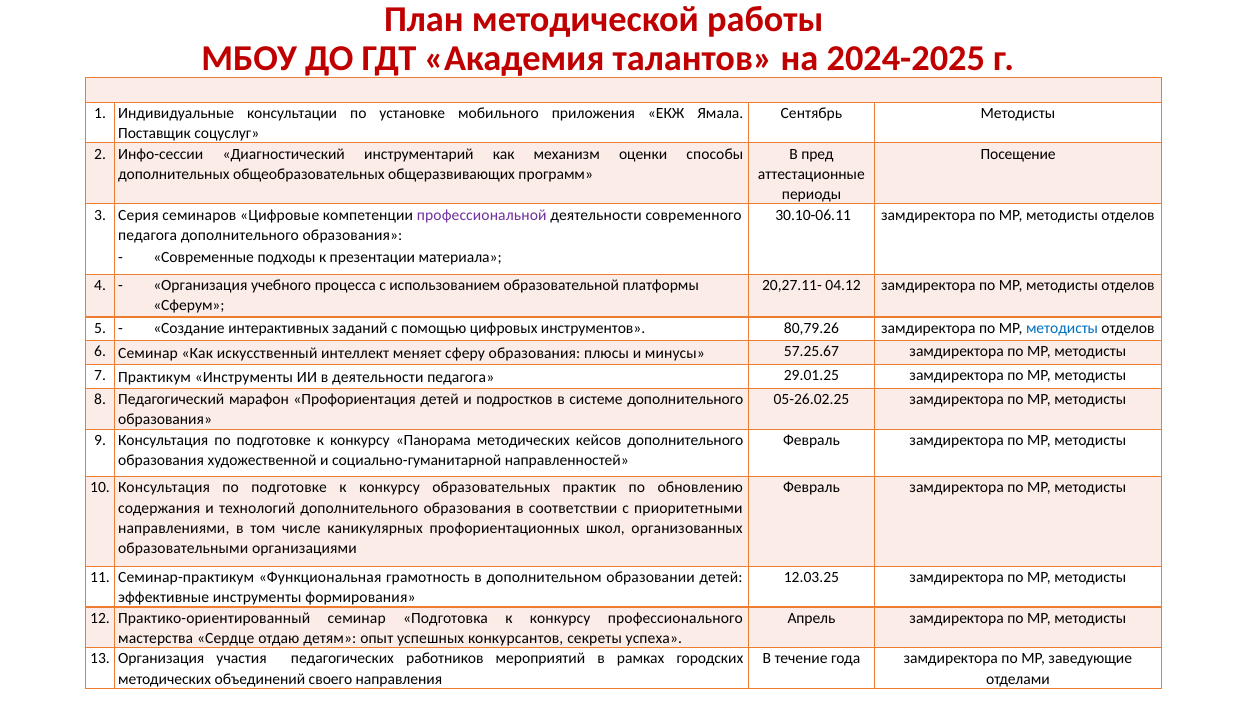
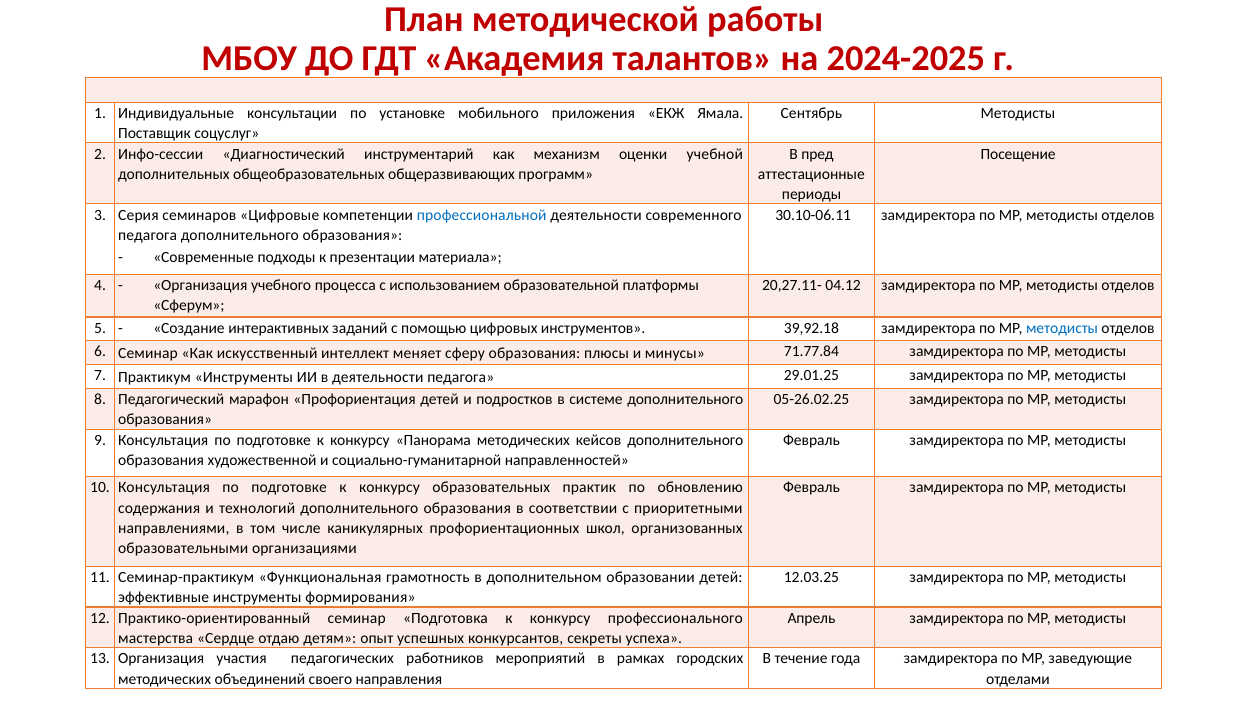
способы: способы -> учебной
профессиональной colour: purple -> blue
80,79.26: 80,79.26 -> 39,92.18
57.25.67: 57.25.67 -> 71.77.84
